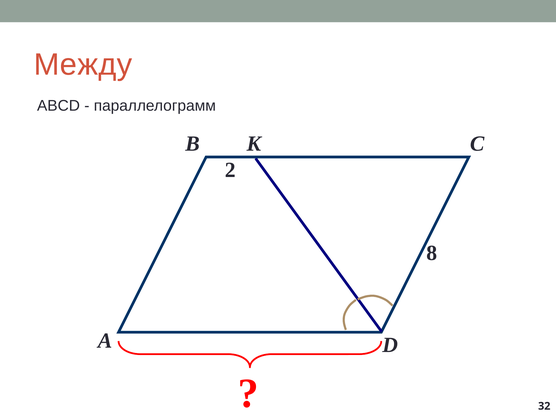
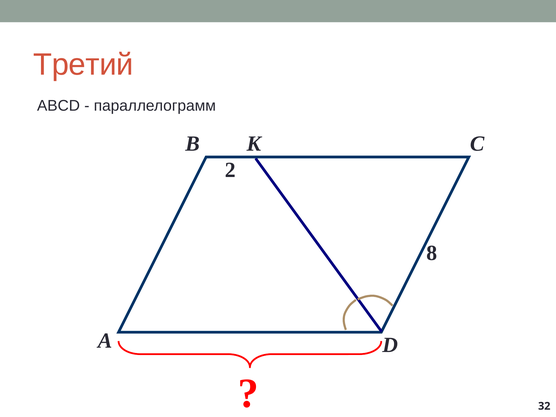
Между: Между -> Третий
